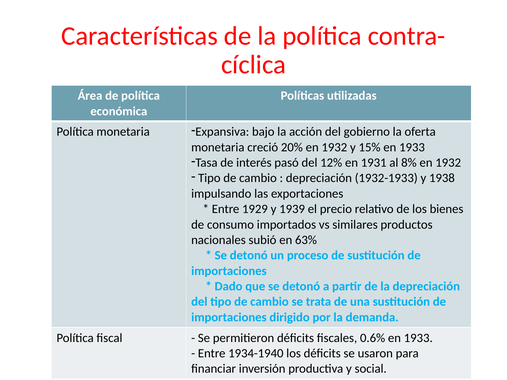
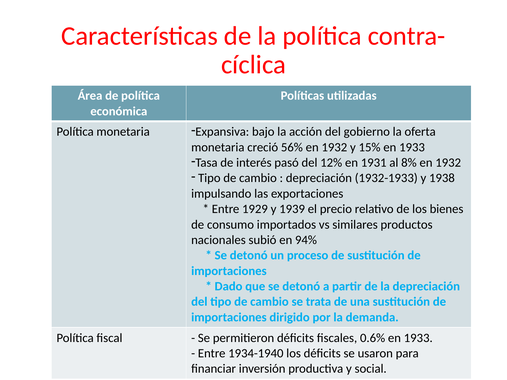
20%: 20% -> 56%
63%: 63% -> 94%
